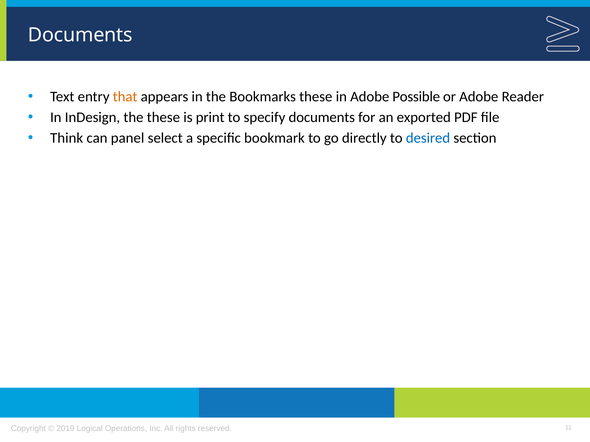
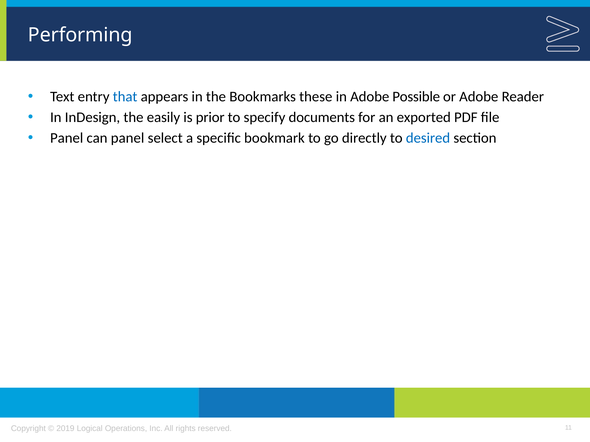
Documents at (80, 35): Documents -> Performing
that colour: orange -> blue
the these: these -> easily
print: print -> prior
Think at (67, 138): Think -> Panel
